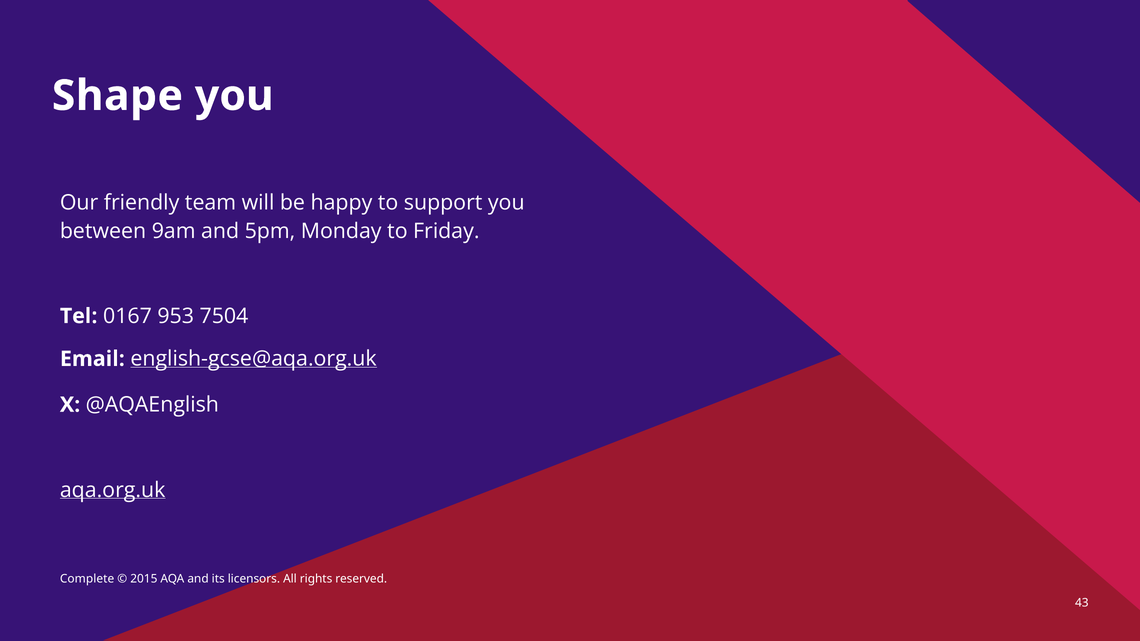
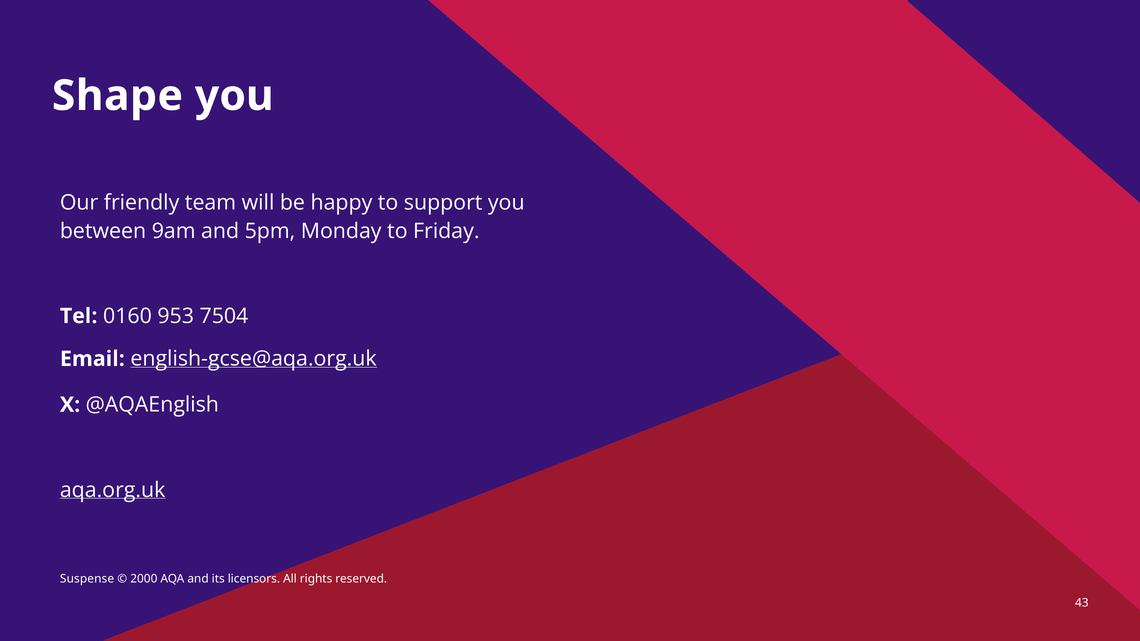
0167: 0167 -> 0160
Complete: Complete -> Suspense
2015: 2015 -> 2000
